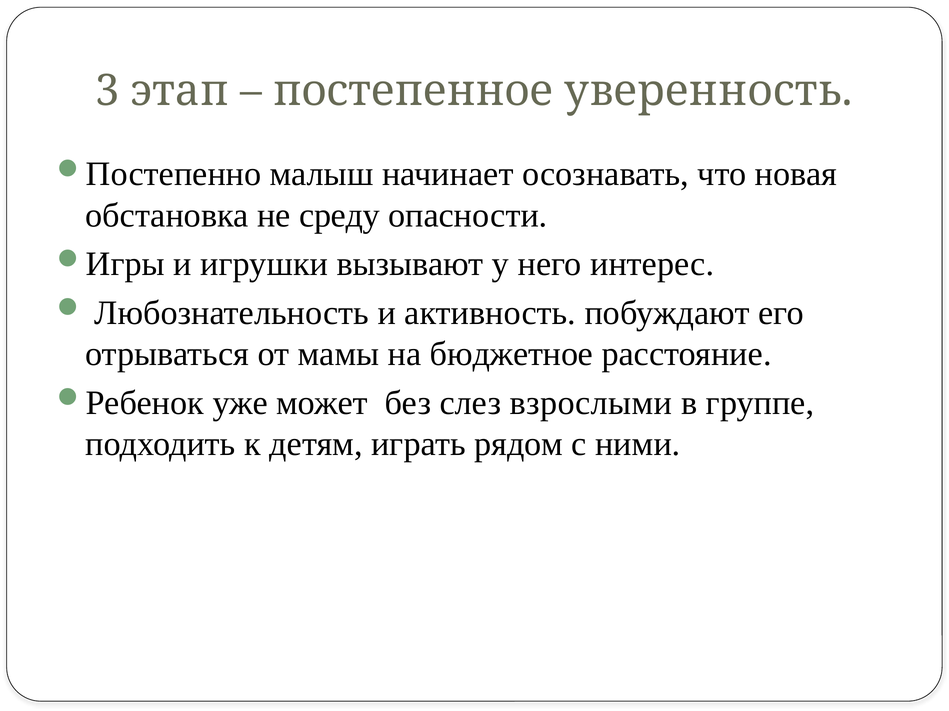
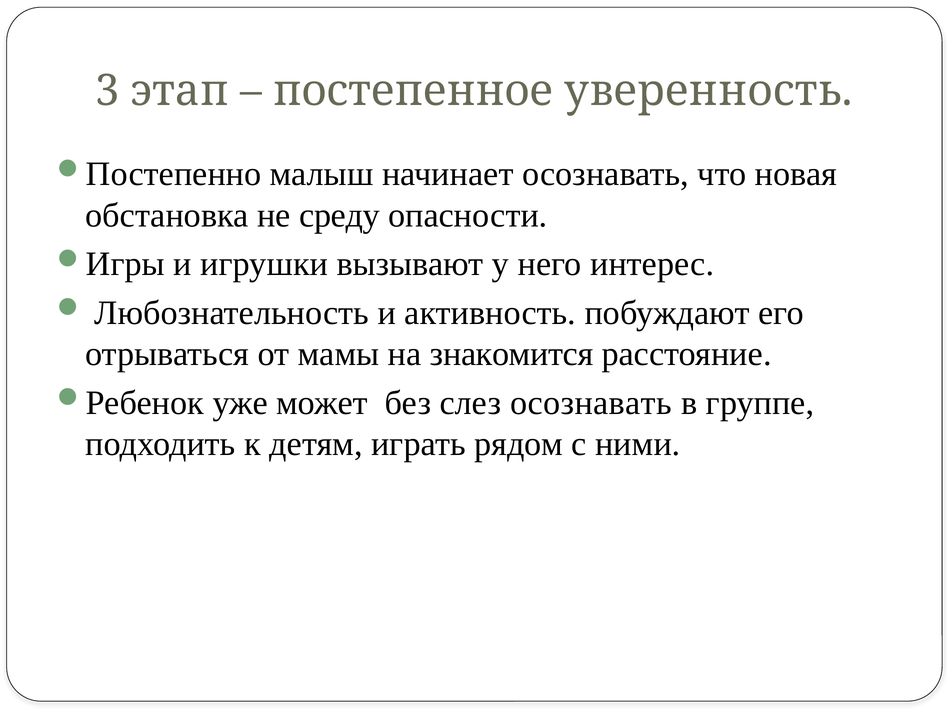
бюджетное: бюджетное -> знакомится
слез взрослыми: взрослыми -> осознавать
